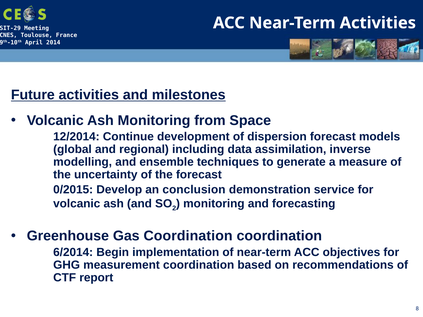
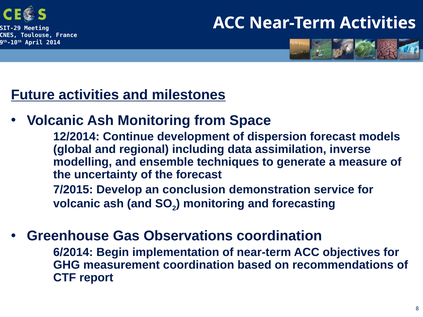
0/2015: 0/2015 -> 7/2015
Gas Coordination: Coordination -> Observations
